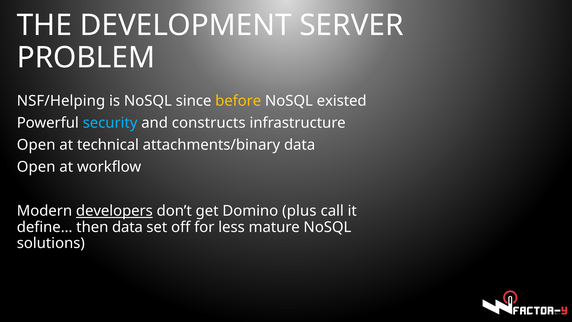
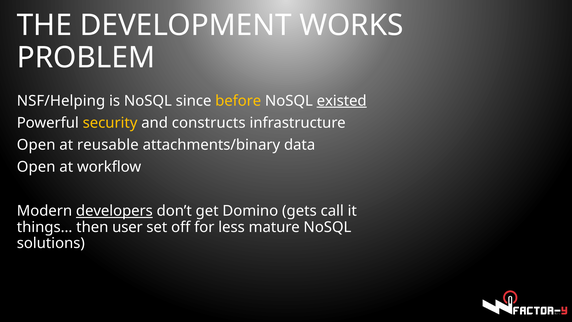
SERVER: SERVER -> WORKS
existed underline: none -> present
security colour: light blue -> yellow
technical: technical -> reusable
plus: plus -> gets
define…: define… -> things…
then data: data -> user
